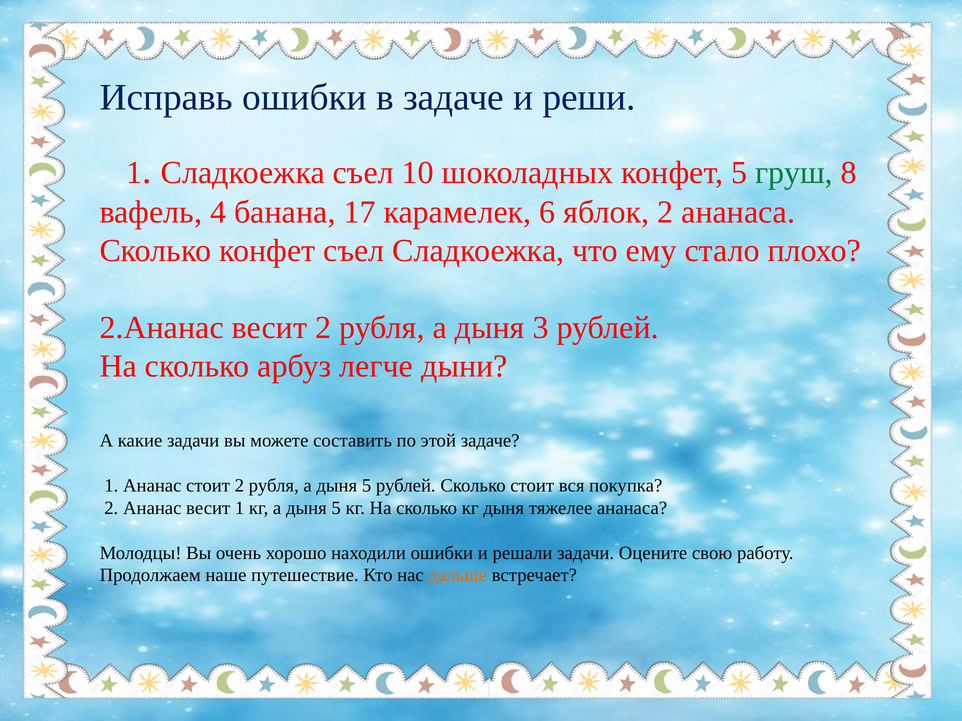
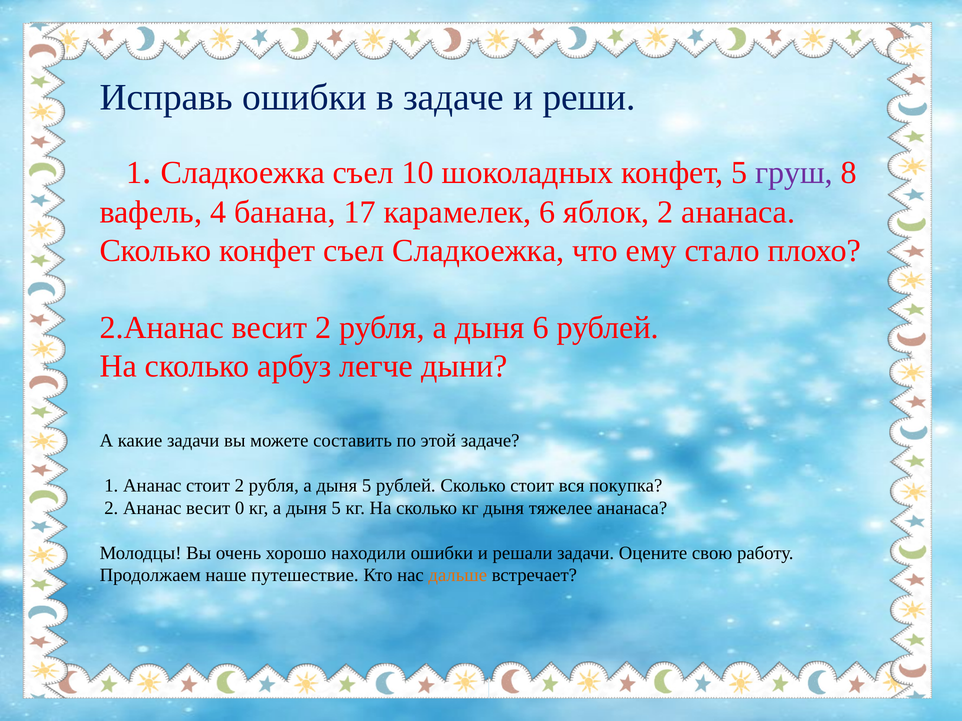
груш colour: green -> purple
дыня 3: 3 -> 6
весит 1: 1 -> 0
